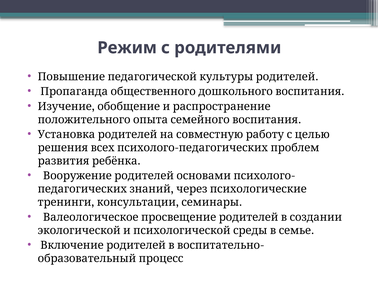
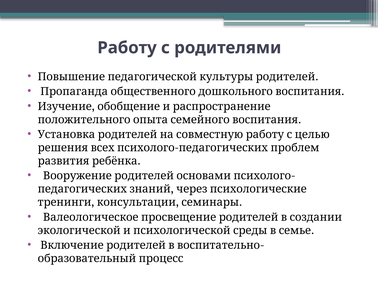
Режим: Режим -> Работу
